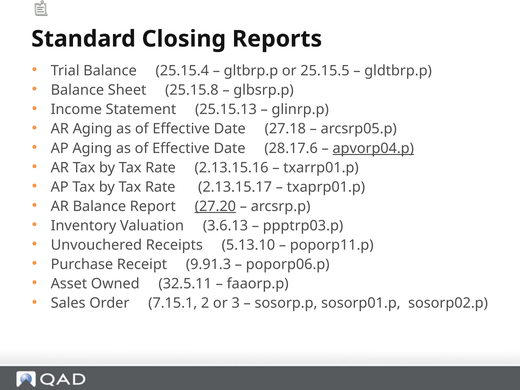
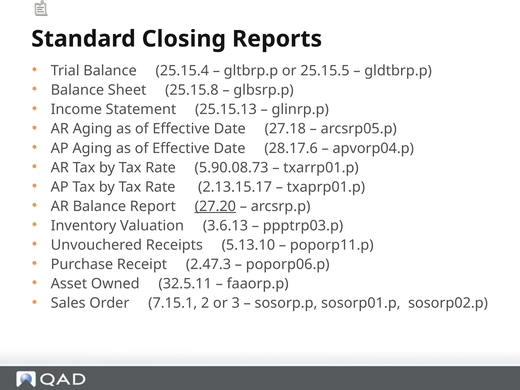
apvorp04.p underline: present -> none
2.13.15.16: 2.13.15.16 -> 5.90.08.73
9.91.3: 9.91.3 -> 2.47.3
